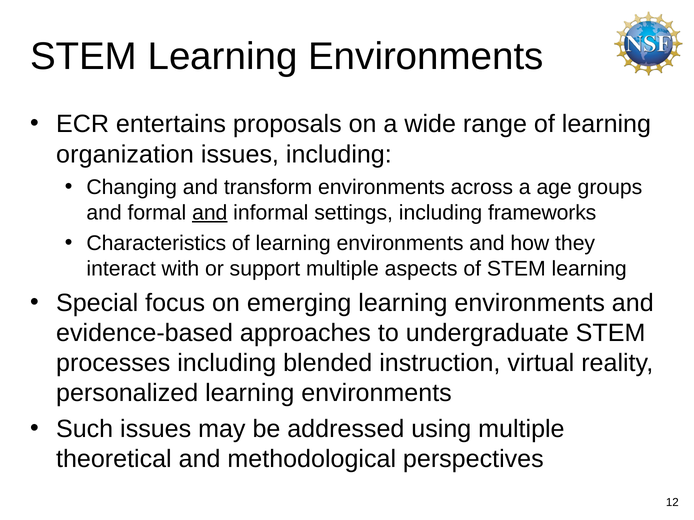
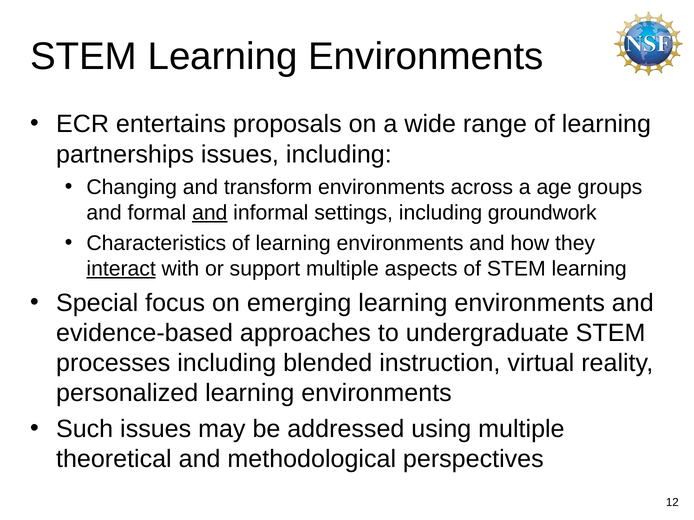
organization: organization -> partnerships
frameworks: frameworks -> groundwork
interact underline: none -> present
